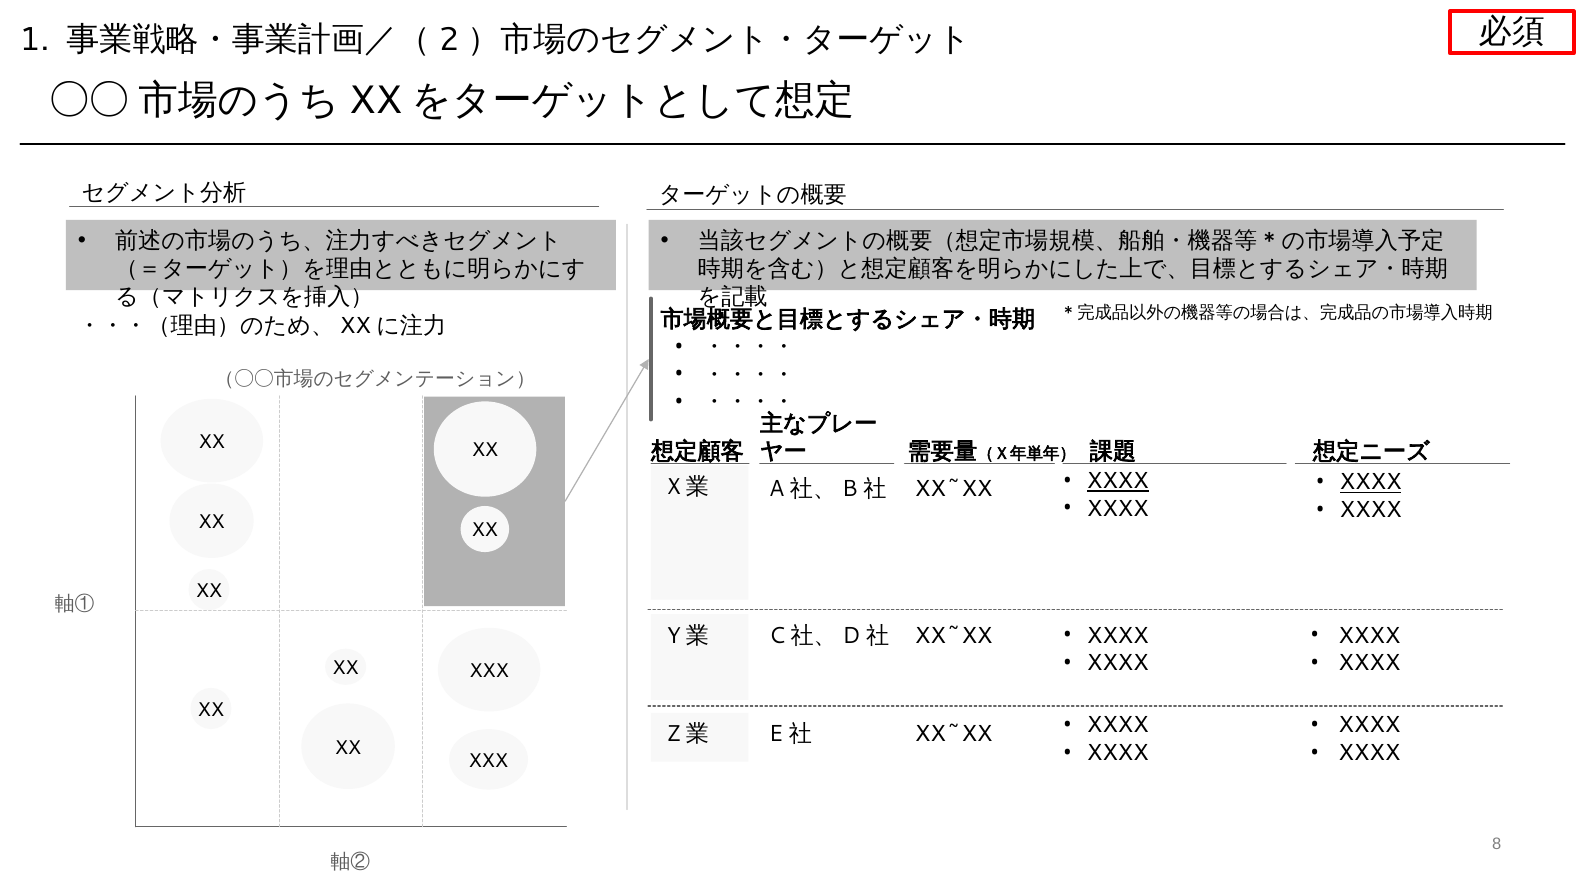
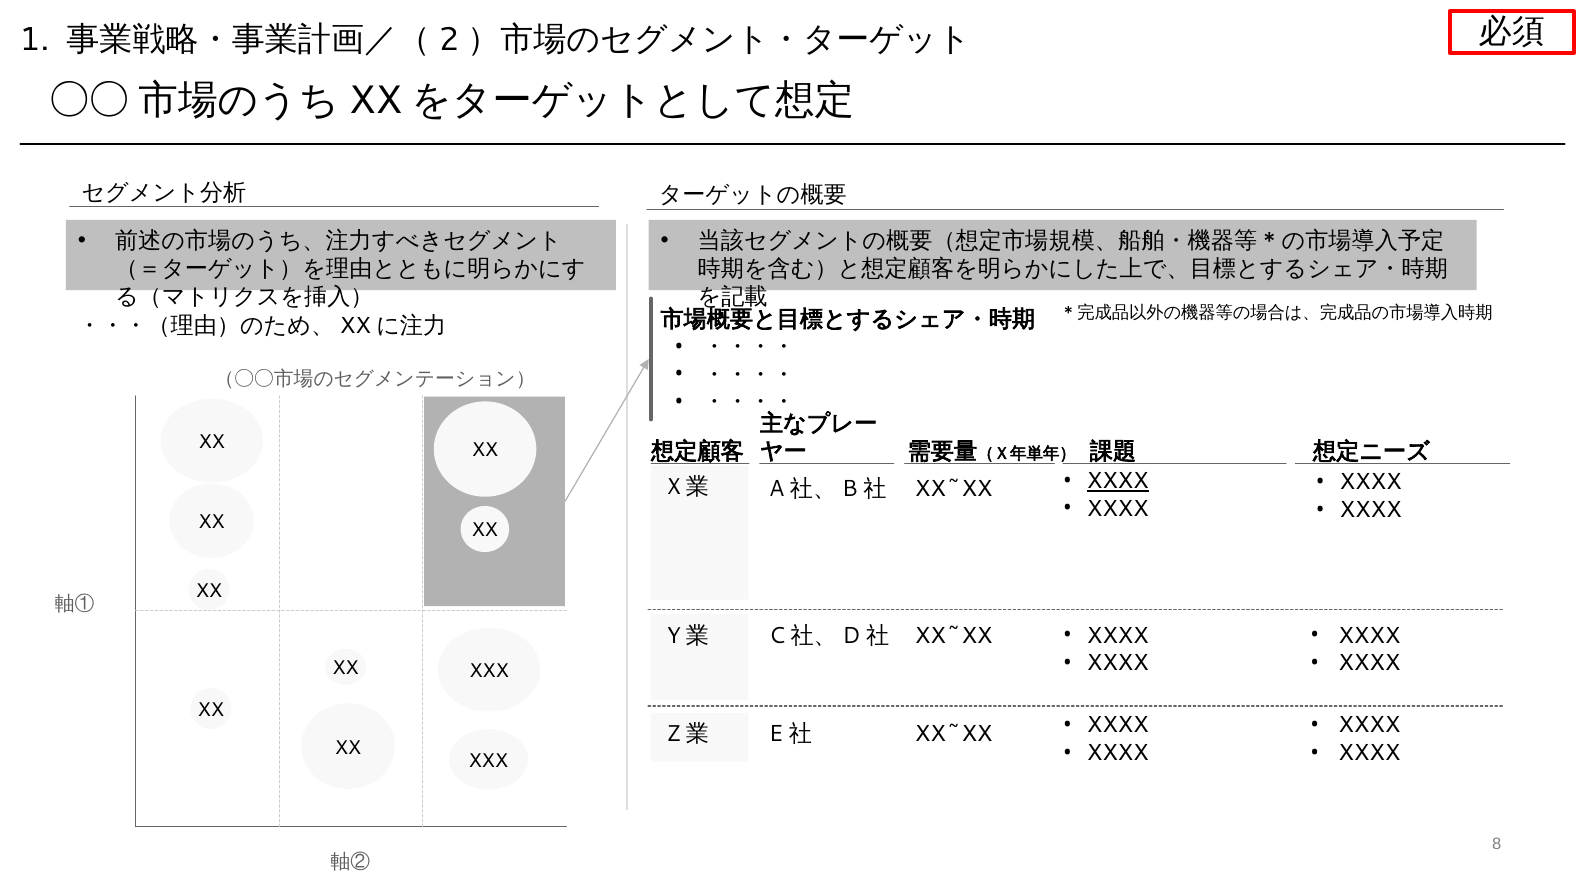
XXXX at (1371, 482) underline: present -> none
